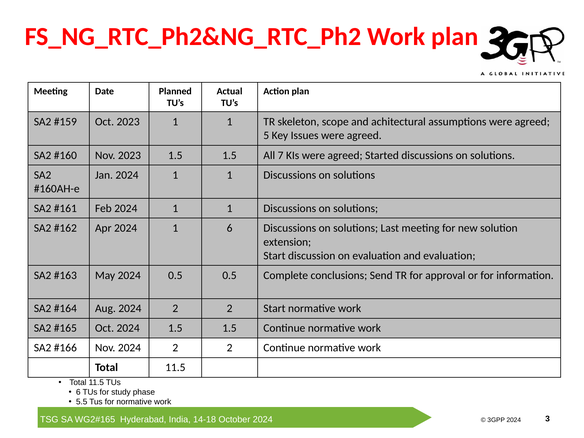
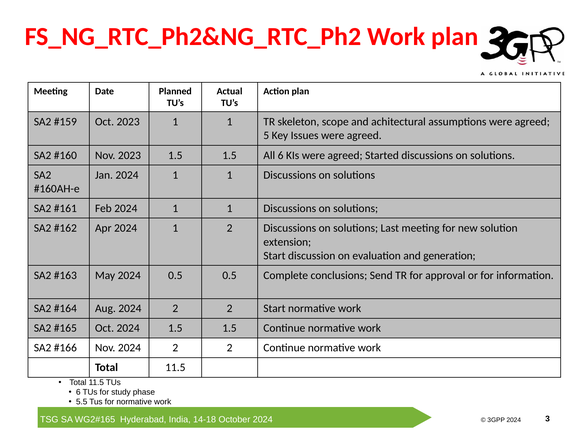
All 7: 7 -> 6
1 6: 6 -> 2
and evaluation: evaluation -> generation
